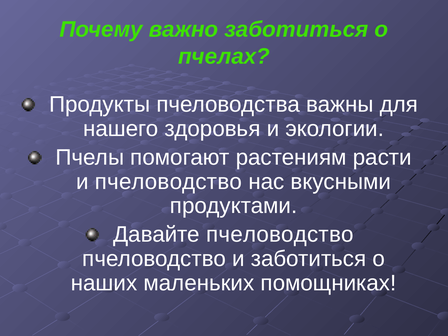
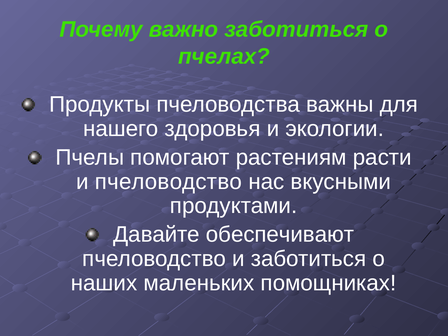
Давайте пчеловодство: пчеловодство -> обеспечивают
